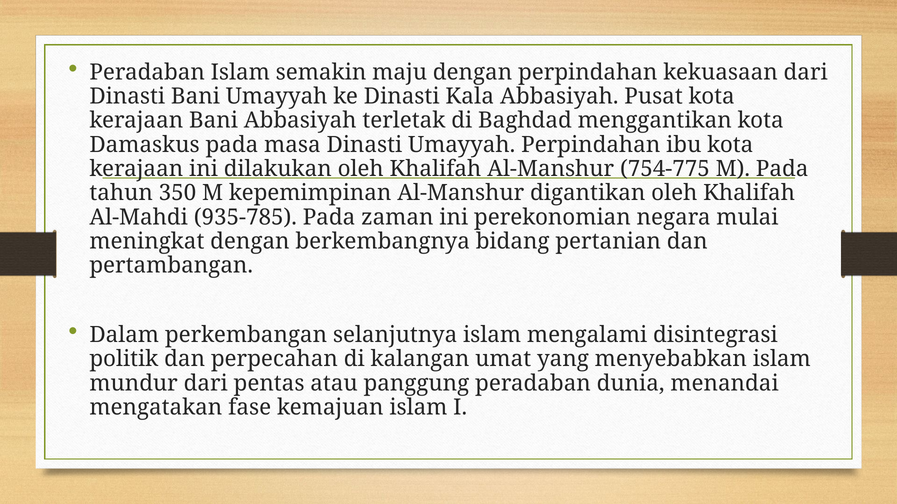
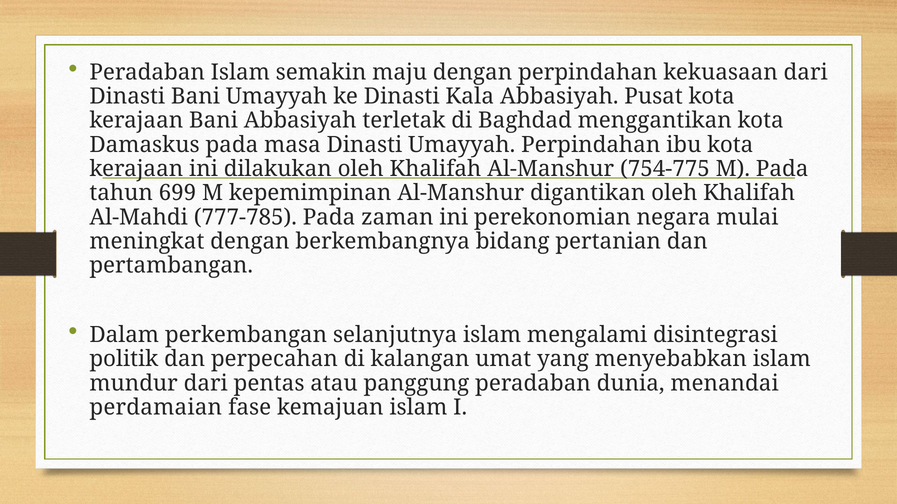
350: 350 -> 699
935-785: 935-785 -> 777-785
mengatakan: mengatakan -> perdamaian
